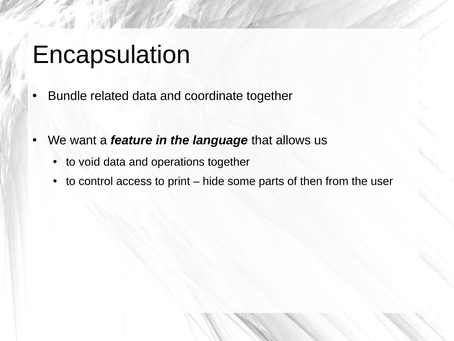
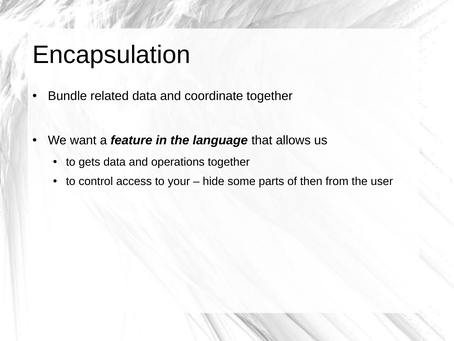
void: void -> gets
print: print -> your
